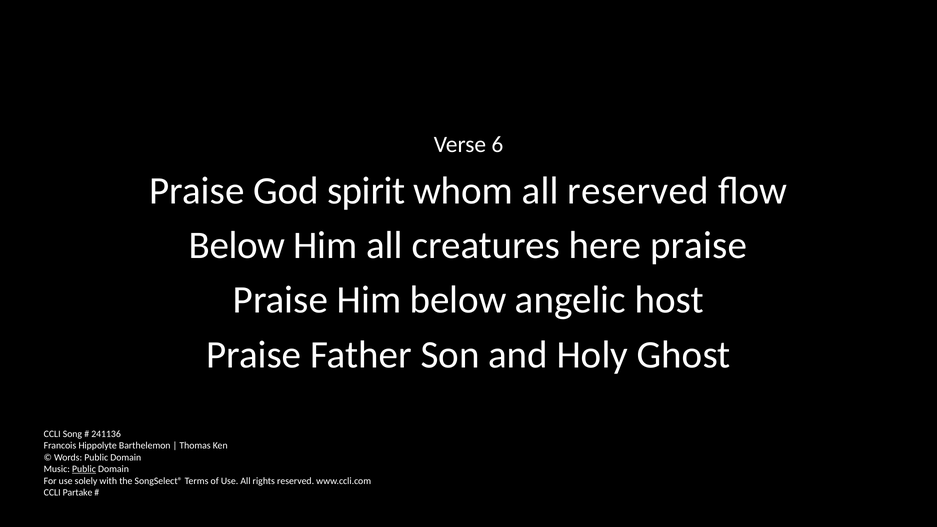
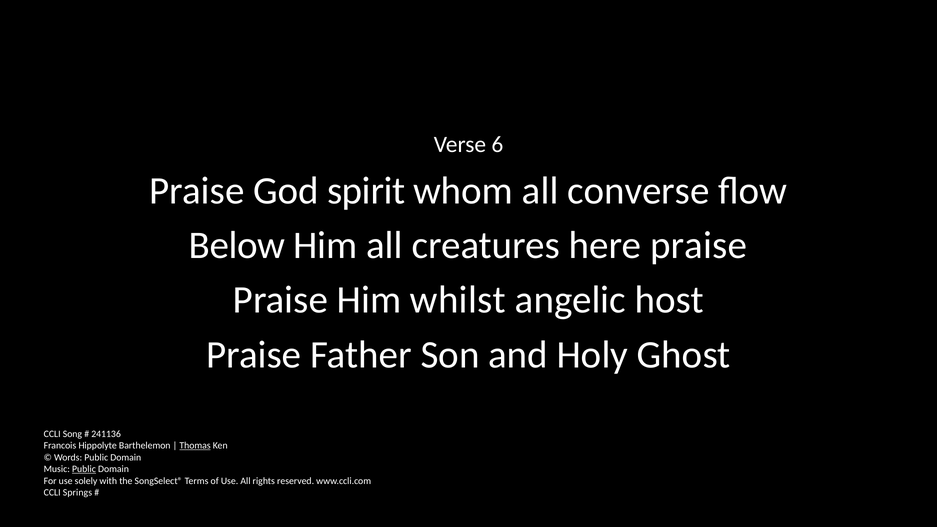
all reserved: reserved -> converse
Him below: below -> whilst
Thomas underline: none -> present
Partake: Partake -> Springs
